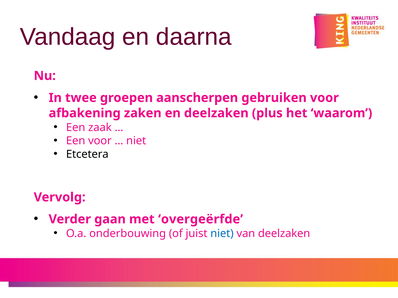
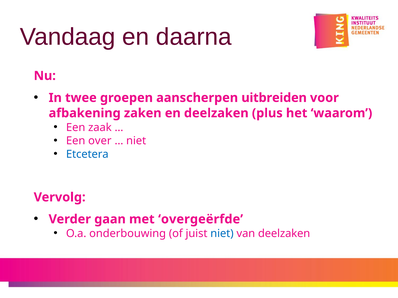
gebruiken: gebruiken -> uitbreiden
Een voor: voor -> over
Etcetera colour: black -> blue
